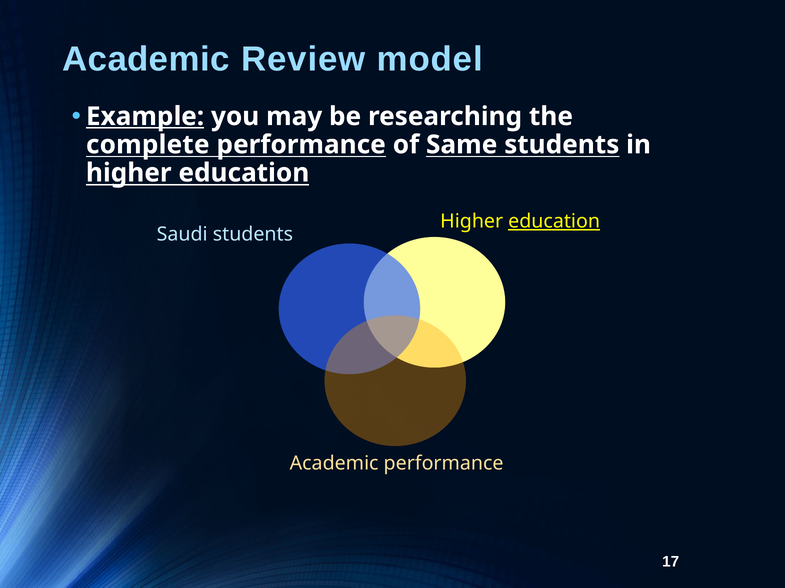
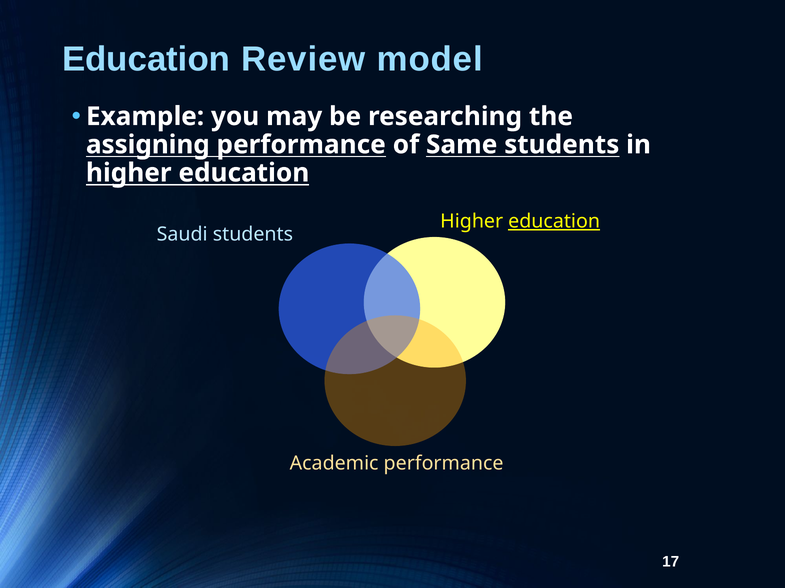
Academic at (146, 59): Academic -> Education
Example underline: present -> none
complete: complete -> assigning
